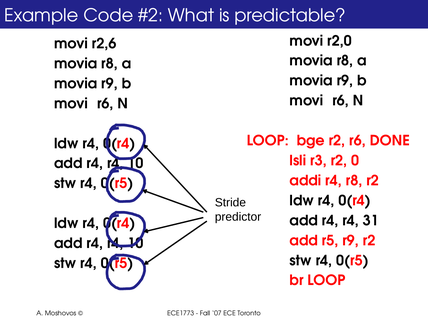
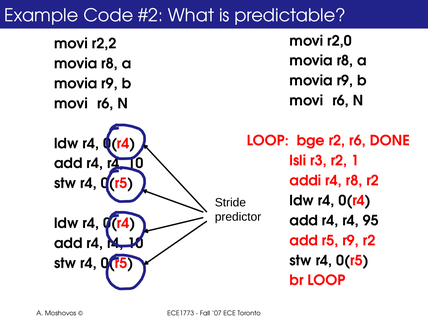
r2,6: r2,6 -> r2,2
0: 0 -> 1
31: 31 -> 95
